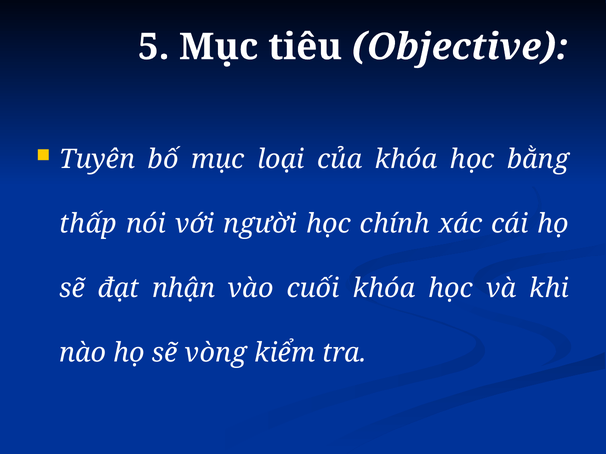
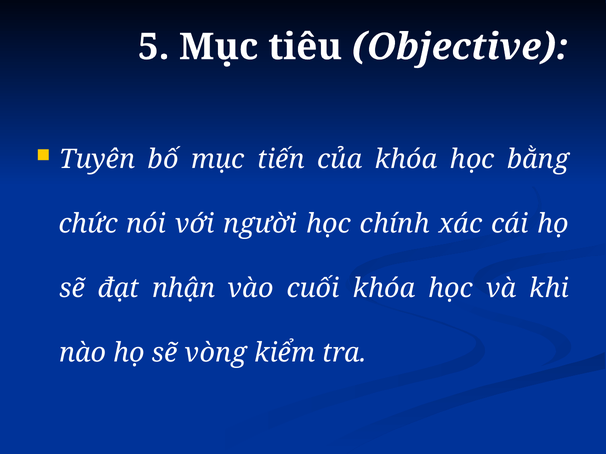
loại: loại -> tiến
thấp: thấp -> chức
